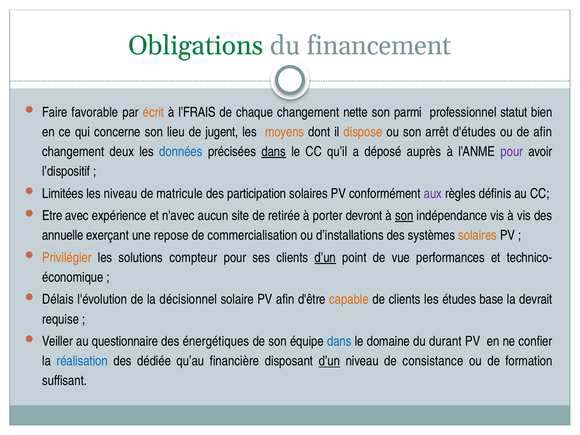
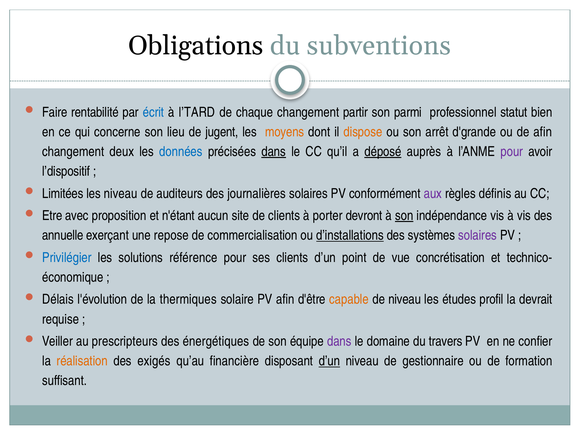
Obligations colour: green -> black
financement: financement -> subventions
favorable: favorable -> rentabilité
écrit colour: orange -> blue
l’FRAIS: l’FRAIS -> l’TARD
nette: nette -> partir
d'études: d'études -> d'grande
déposé underline: none -> present
matricule: matricule -> auditeurs
participation: participation -> journalières
expérience: expérience -> proposition
n'avec: n'avec -> n'étant
de retirée: retirée -> clients
d’installations underline: none -> present
solaires at (478, 235) colour: orange -> purple
Privilégier colour: orange -> blue
compteur: compteur -> référence
d’un at (325, 258) underline: present -> none
performances: performances -> concrétisation
décisionnel: décisionnel -> thermiques
de clients: clients -> niveau
base: base -> profil
questionnaire: questionnaire -> prescripteurs
dans at (339, 341) colour: blue -> purple
durant: durant -> travers
réalisation colour: blue -> orange
dédiée: dédiée -> exigés
consistance: consistance -> gestionnaire
